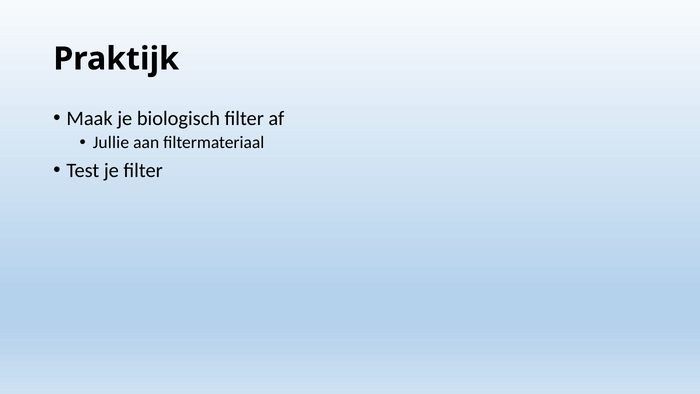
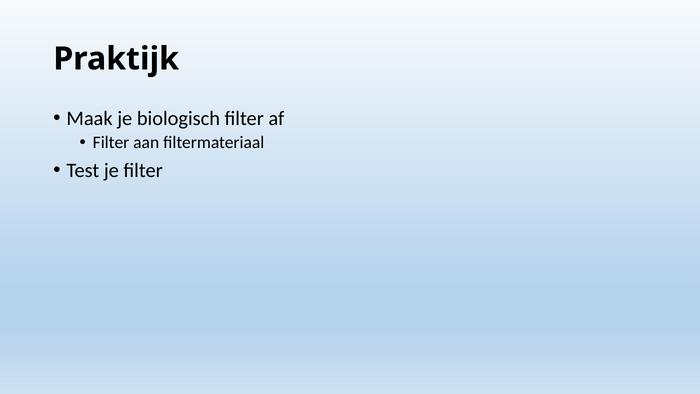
Jullie at (111, 142): Jullie -> Filter
